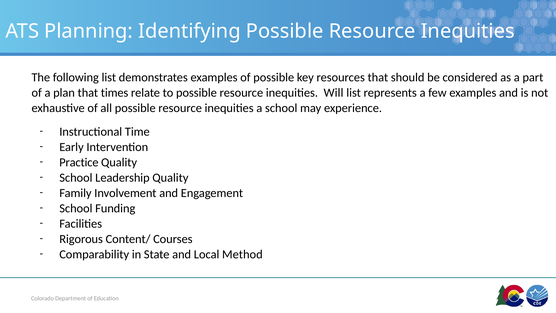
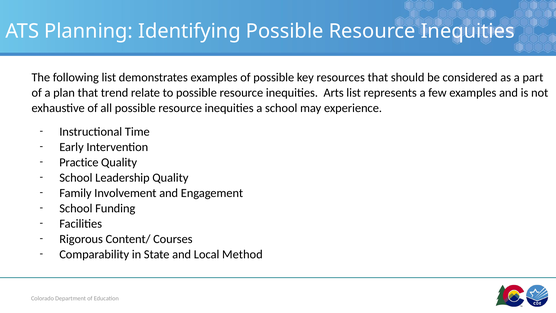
times: times -> trend
Will: Will -> Arts
